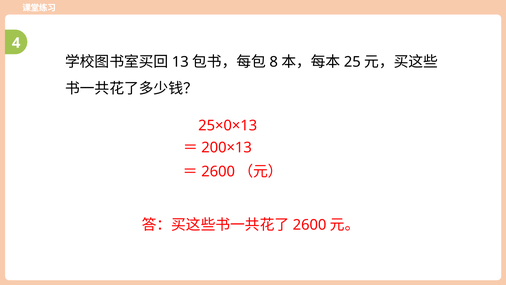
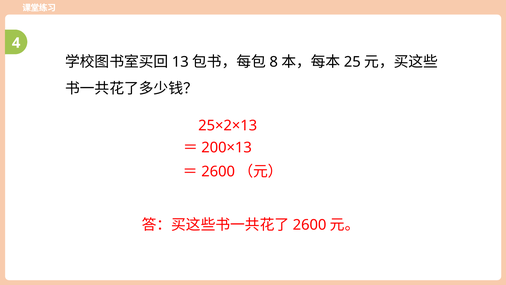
25×0×13: 25×0×13 -> 25×2×13
